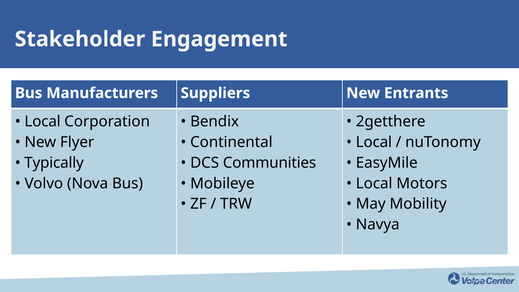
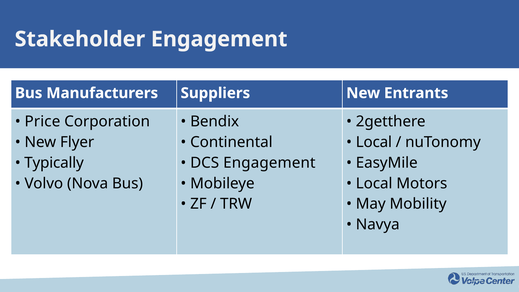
Local at (43, 122): Local -> Price
DCS Communities: Communities -> Engagement
